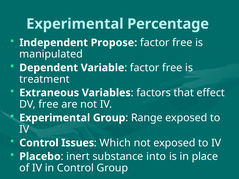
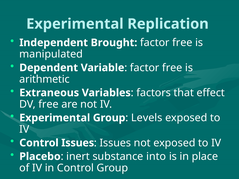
Percentage: Percentage -> Replication
Propose: Propose -> Brought
treatment: treatment -> arithmetic
Range: Range -> Levels
Which at (115, 143): Which -> Issues
